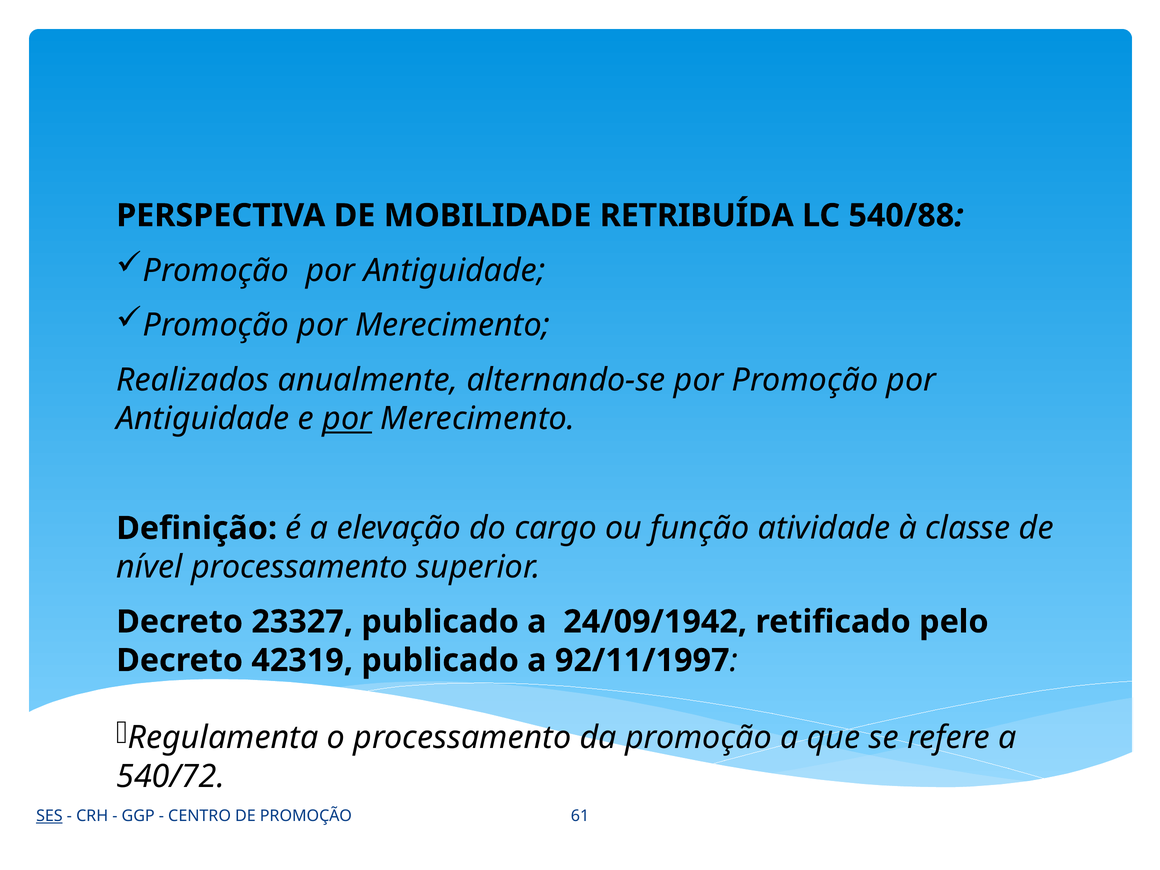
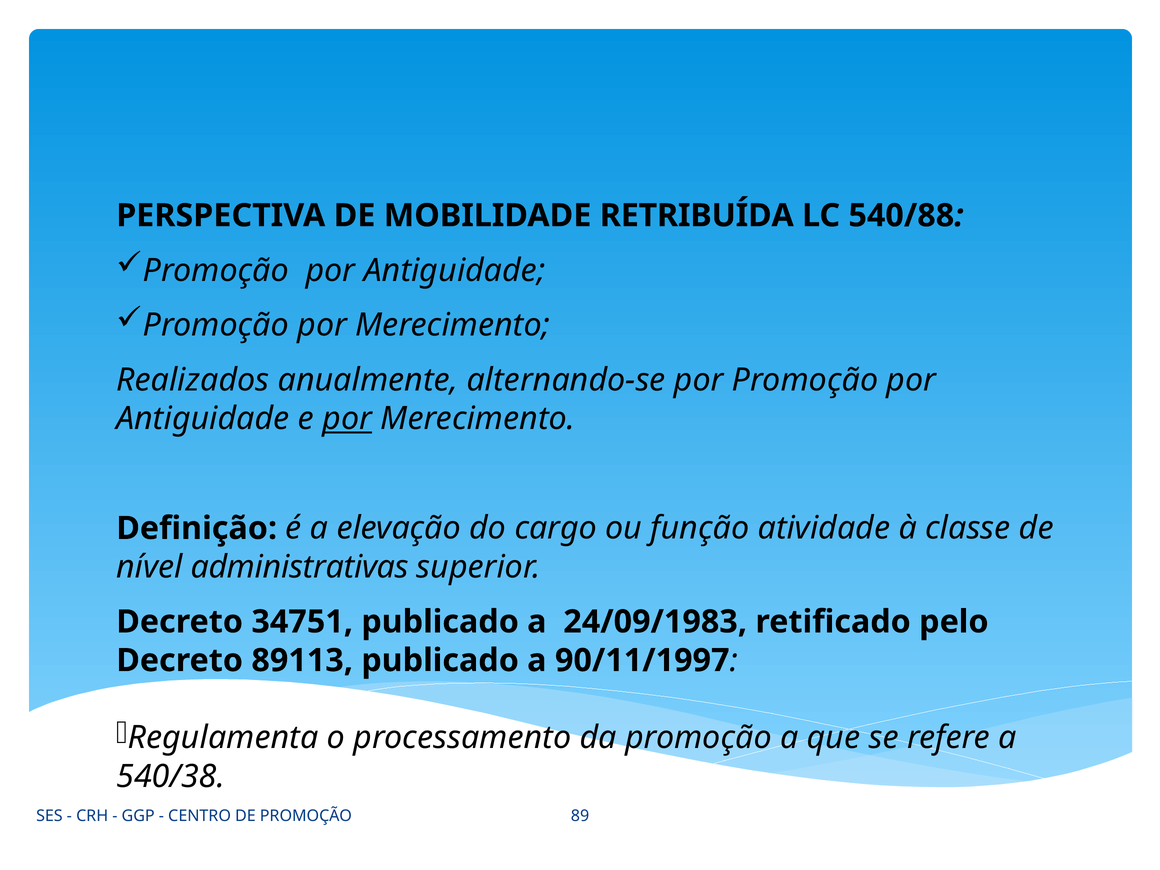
nível processamento: processamento -> administrativas
23327: 23327 -> 34751
24/09/1942: 24/09/1942 -> 24/09/1983
42319: 42319 -> 89113
92/11/1997: 92/11/1997 -> 90/11/1997
540/72: 540/72 -> 540/38
SES underline: present -> none
61: 61 -> 89
